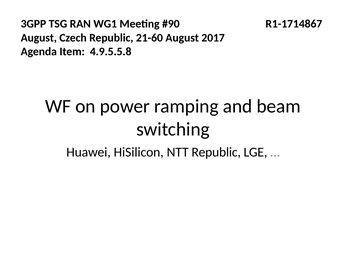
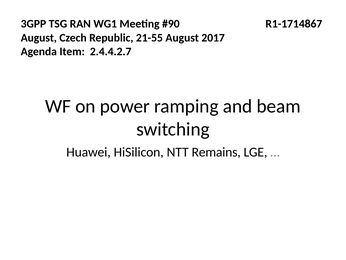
21-60: 21-60 -> 21-55
4.9.5.5.8: 4.9.5.5.8 -> 2.4.4.2.7
NTT Republic: Republic -> Remains
